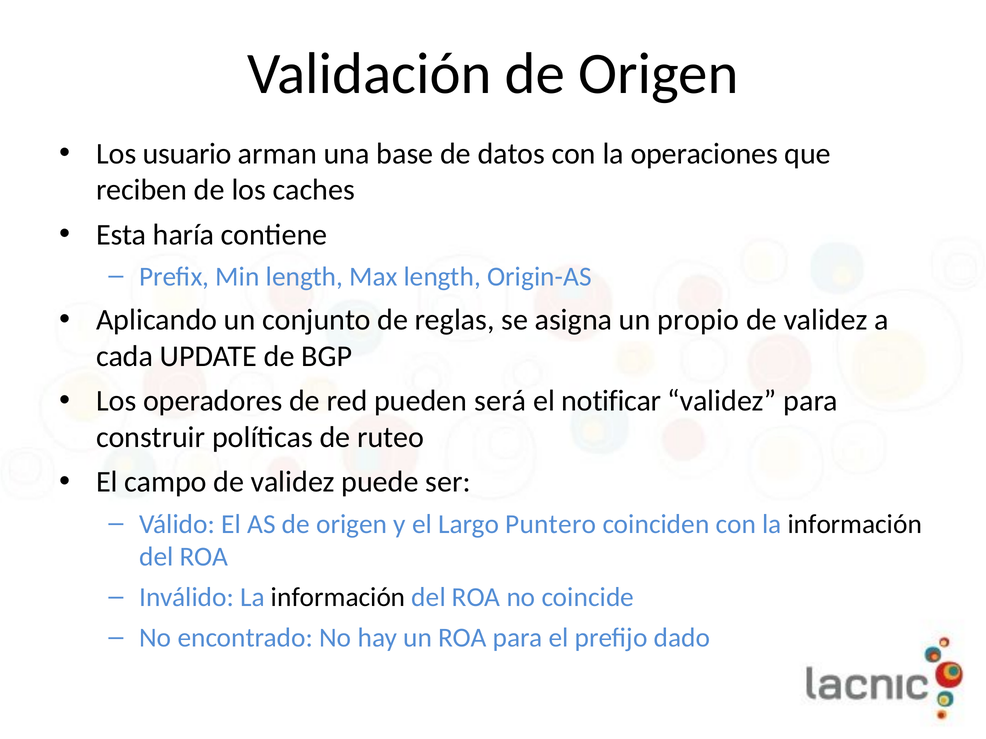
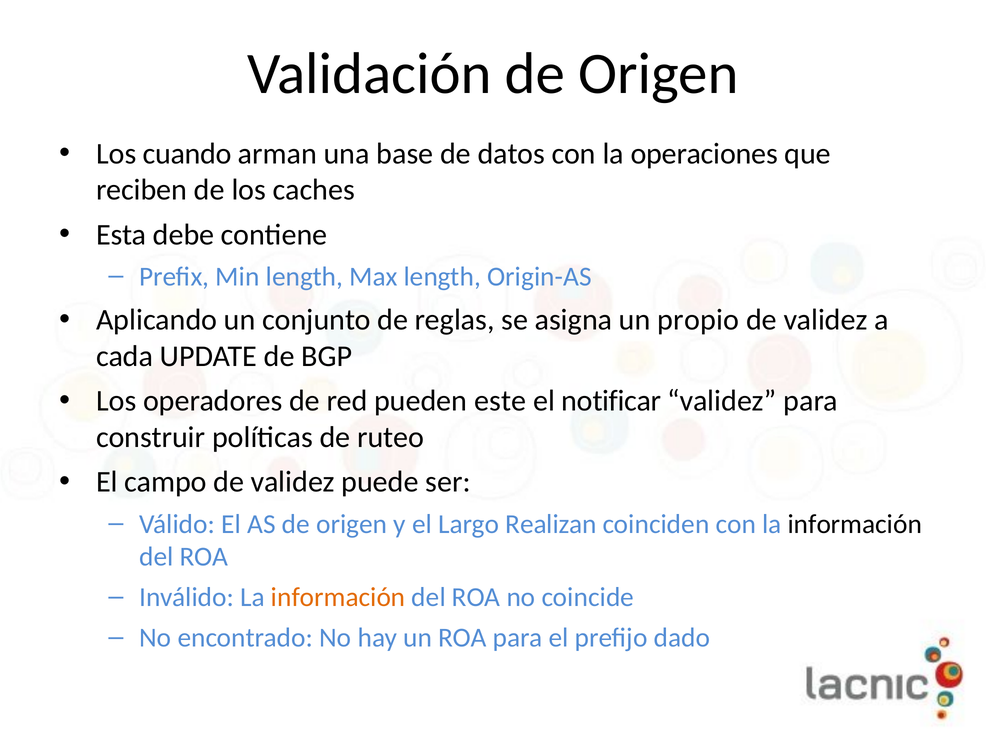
usuario: usuario -> cuando
haría: haría -> debe
será: será -> este
Puntero: Puntero -> Realizan
información at (338, 598) colour: black -> orange
